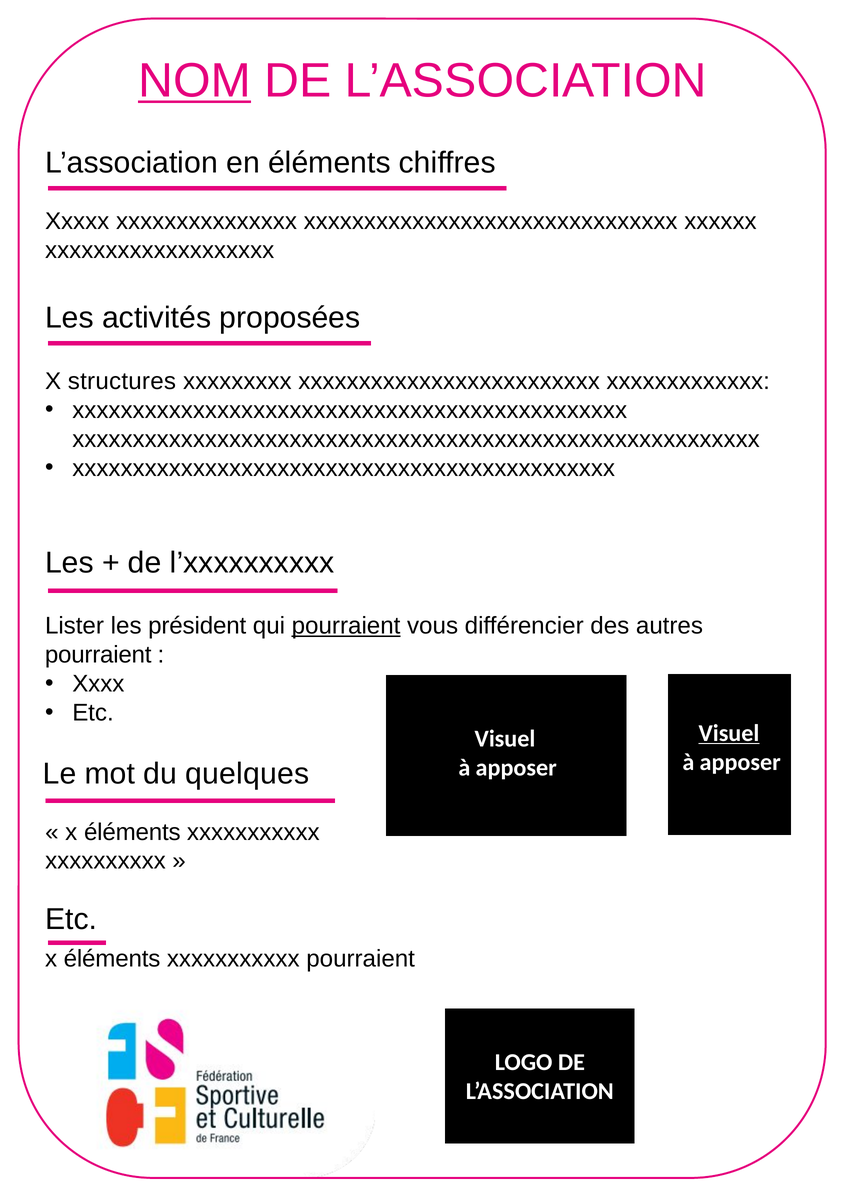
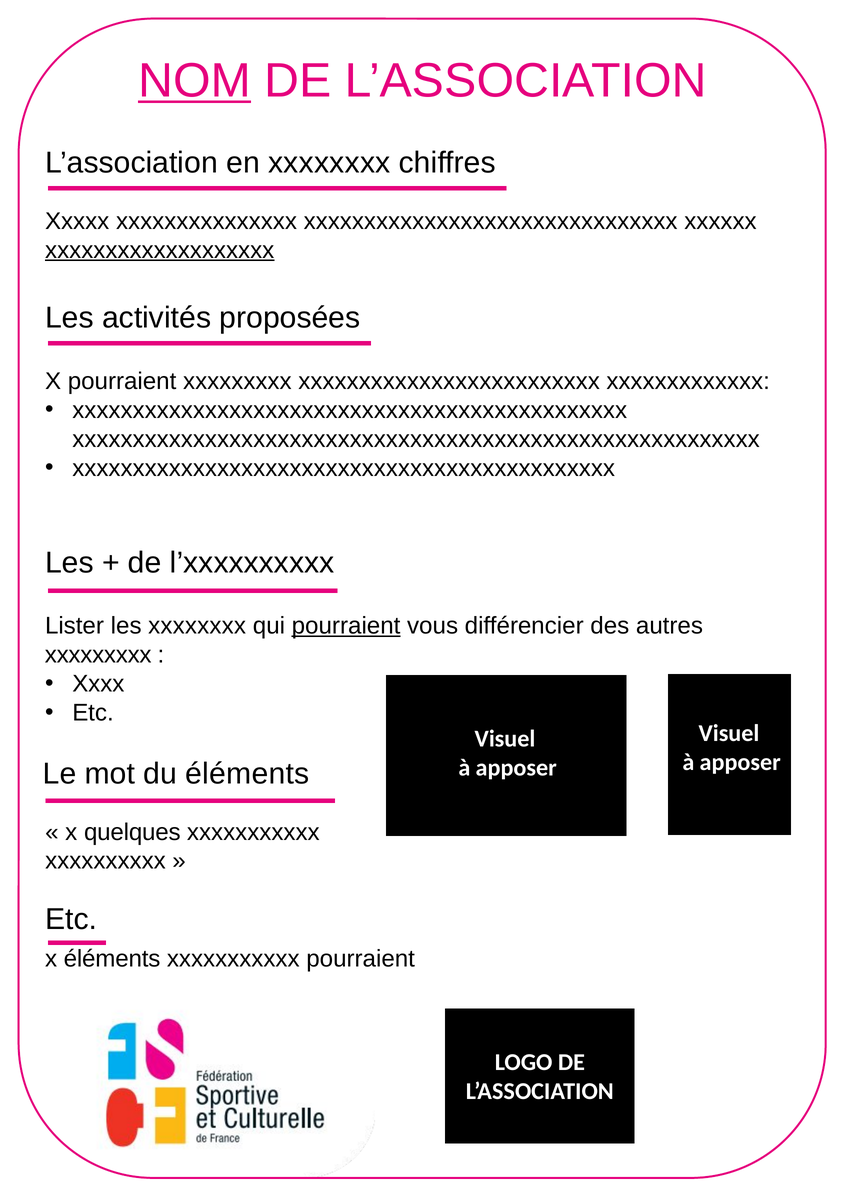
en éléments: éléments -> xxxxxxxx
xxxxxxxxxxxxxxxxxxx underline: none -> present
X structures: structures -> pourraient
les président: président -> xxxxxxxx
pourraient at (98, 655): pourraient -> xxxxxxxxx
Visuel at (729, 734) underline: present -> none
du quelques: quelques -> éléments
éléments at (132, 833): éléments -> quelques
